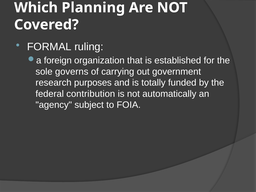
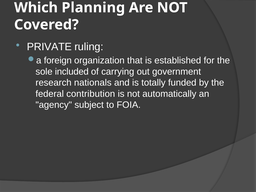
FORMAL: FORMAL -> PRIVATE
governs: governs -> included
purposes: purposes -> nationals
